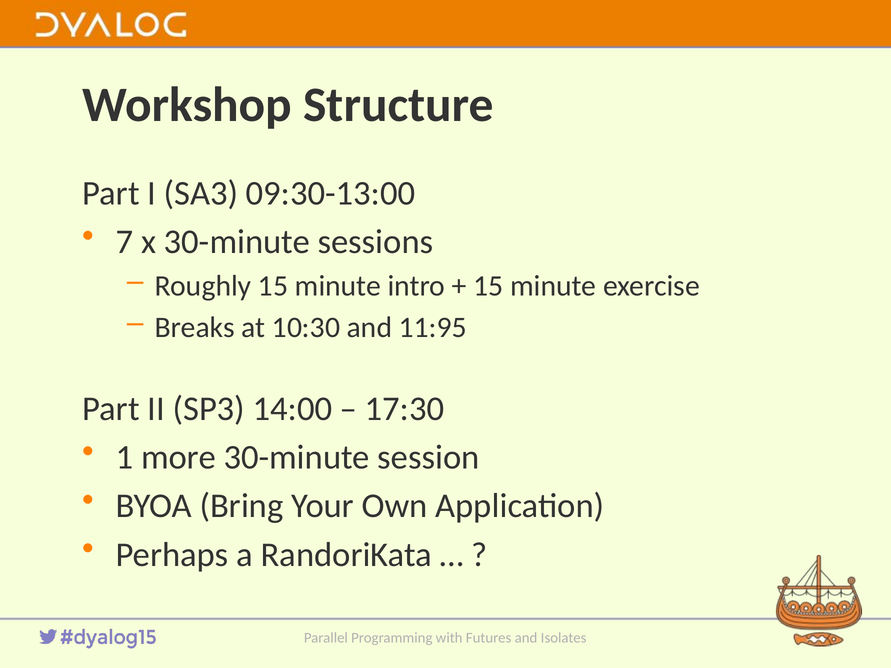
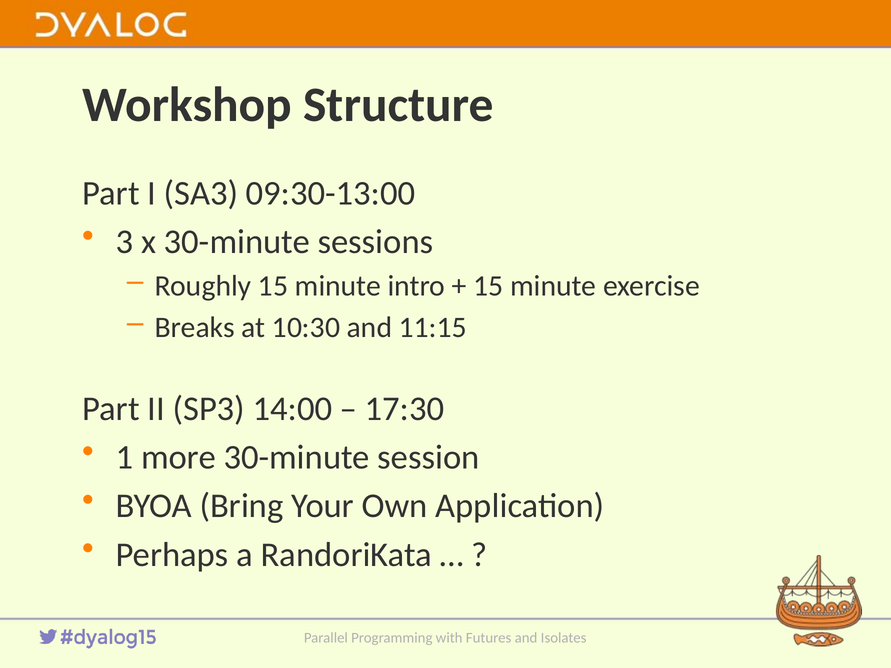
7: 7 -> 3
11:95: 11:95 -> 11:15
